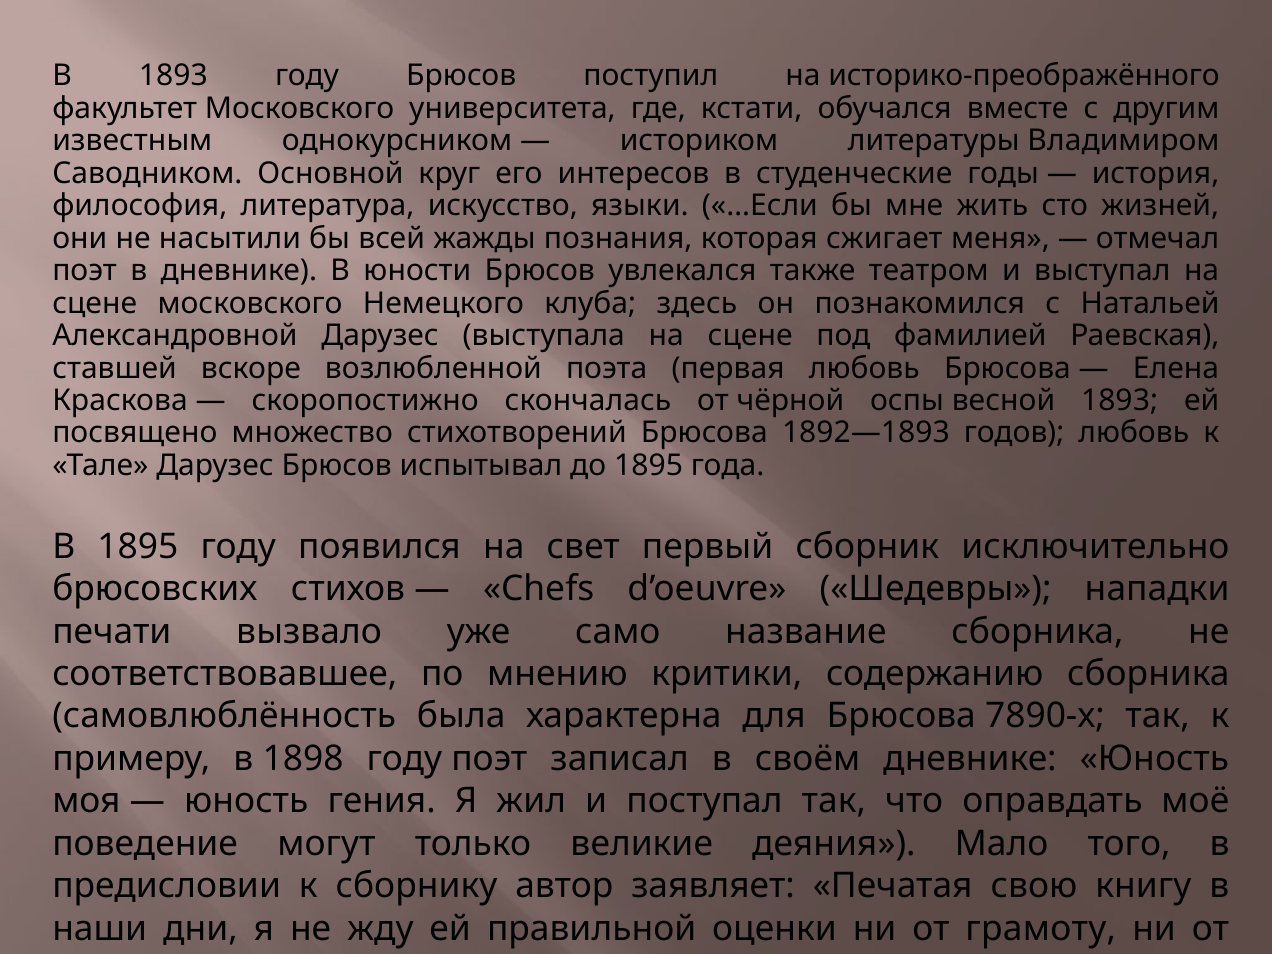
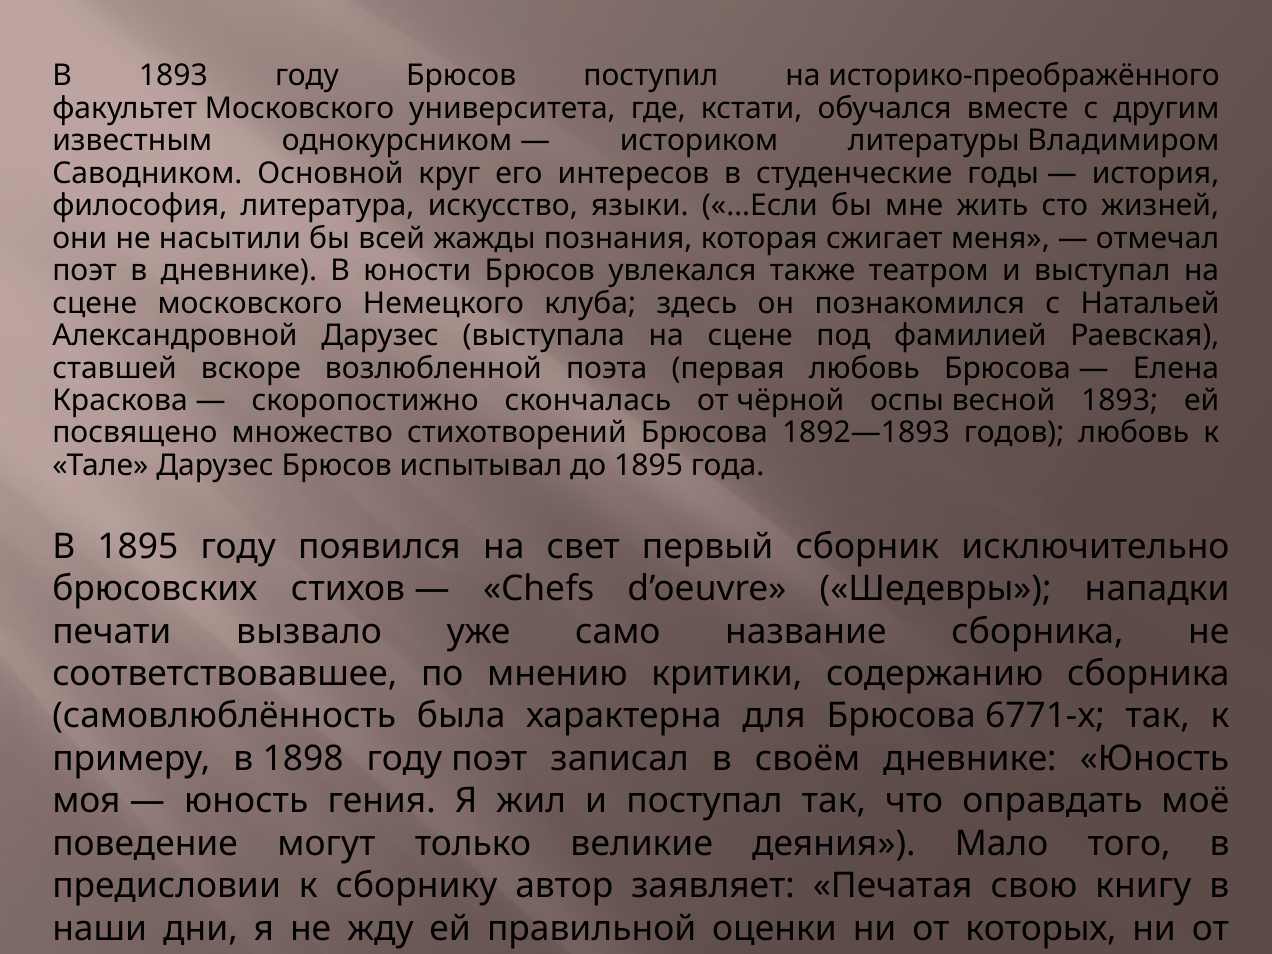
7890-х: 7890-х -> 6771-х
грамоту: грамоту -> которых
